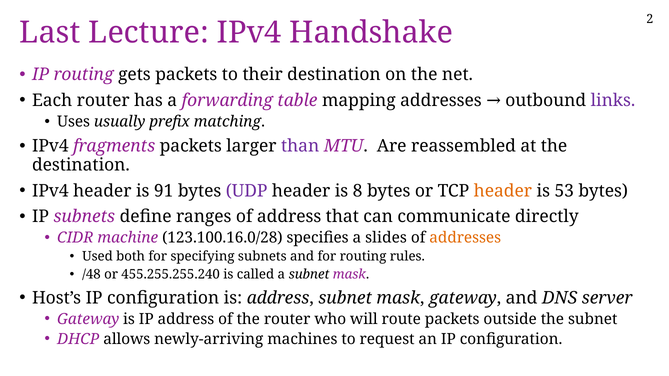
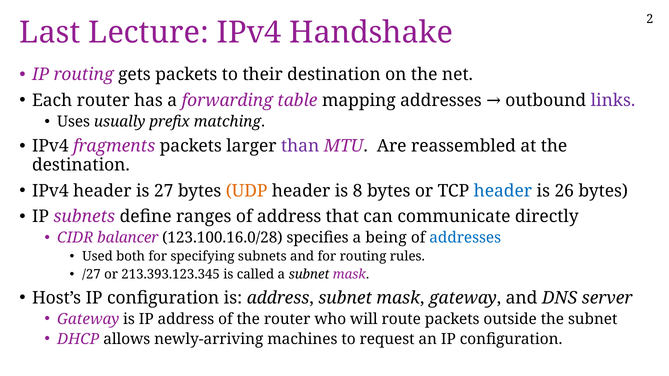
91: 91 -> 27
UDP colour: purple -> orange
header at (503, 191) colour: orange -> blue
53: 53 -> 26
machine: machine -> balancer
slides: slides -> being
addresses at (465, 238) colour: orange -> blue
/48: /48 -> /27
455.255.255.240: 455.255.255.240 -> 213.393.123.345
